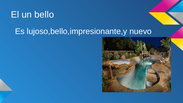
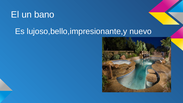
bello: bello -> bano
